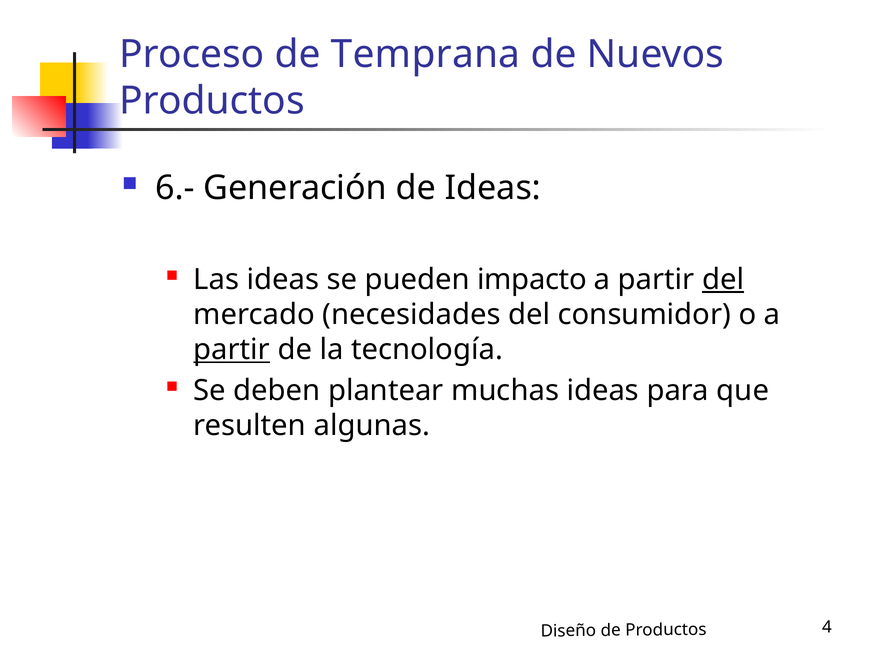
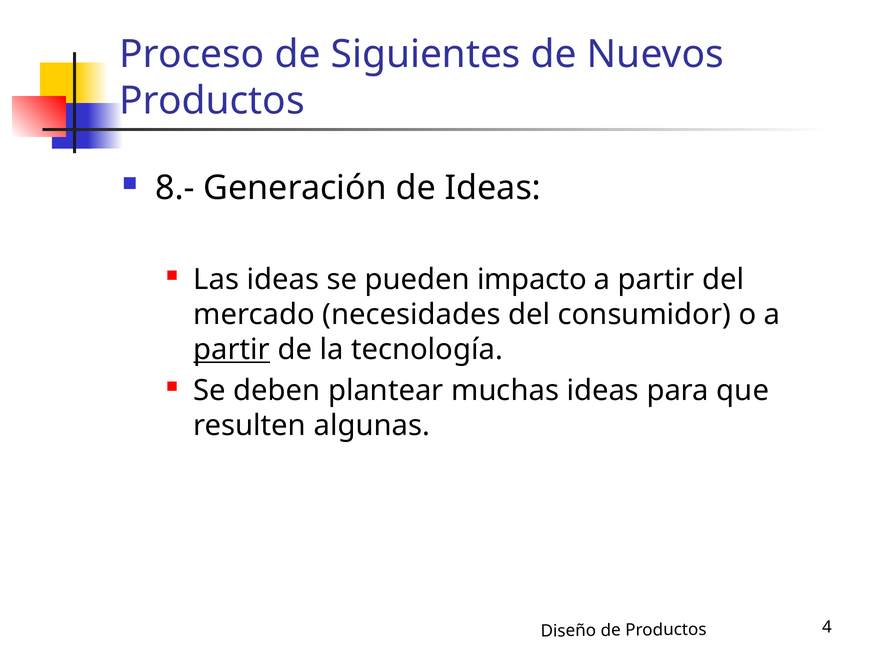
Temprana: Temprana -> Siguientes
6.-: 6.- -> 8.-
del at (723, 279) underline: present -> none
